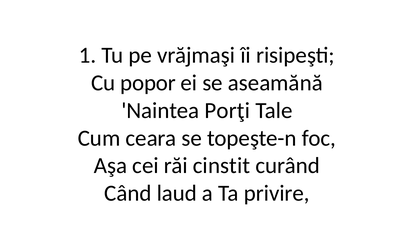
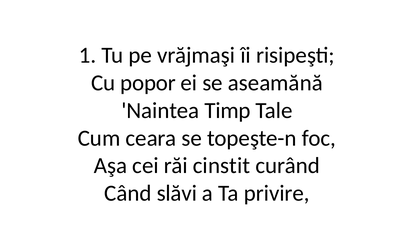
Porţi: Porţi -> Timp
laud: laud -> slăvi
